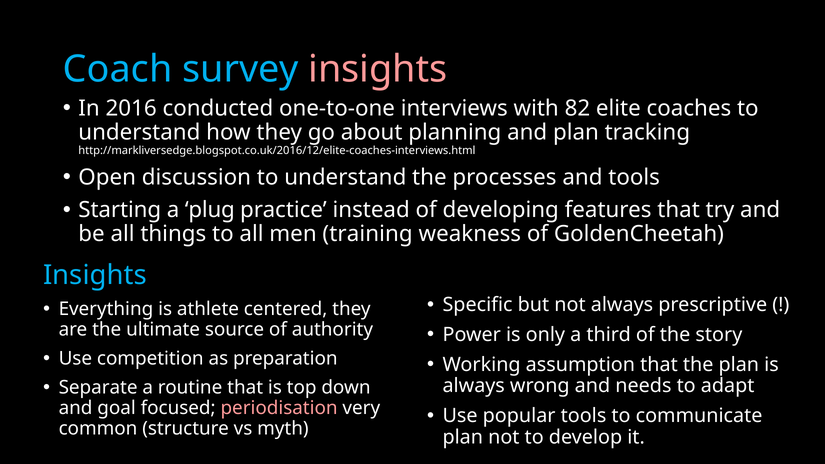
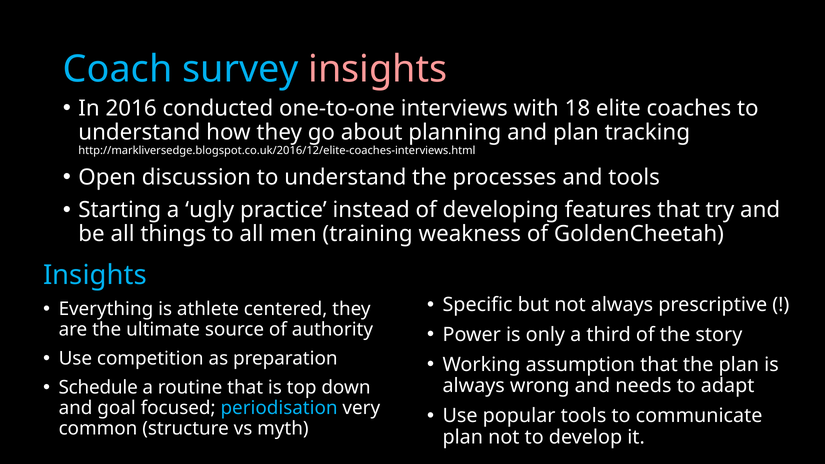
82: 82 -> 18
plug: plug -> ugly
Separate: Separate -> Schedule
periodisation colour: pink -> light blue
